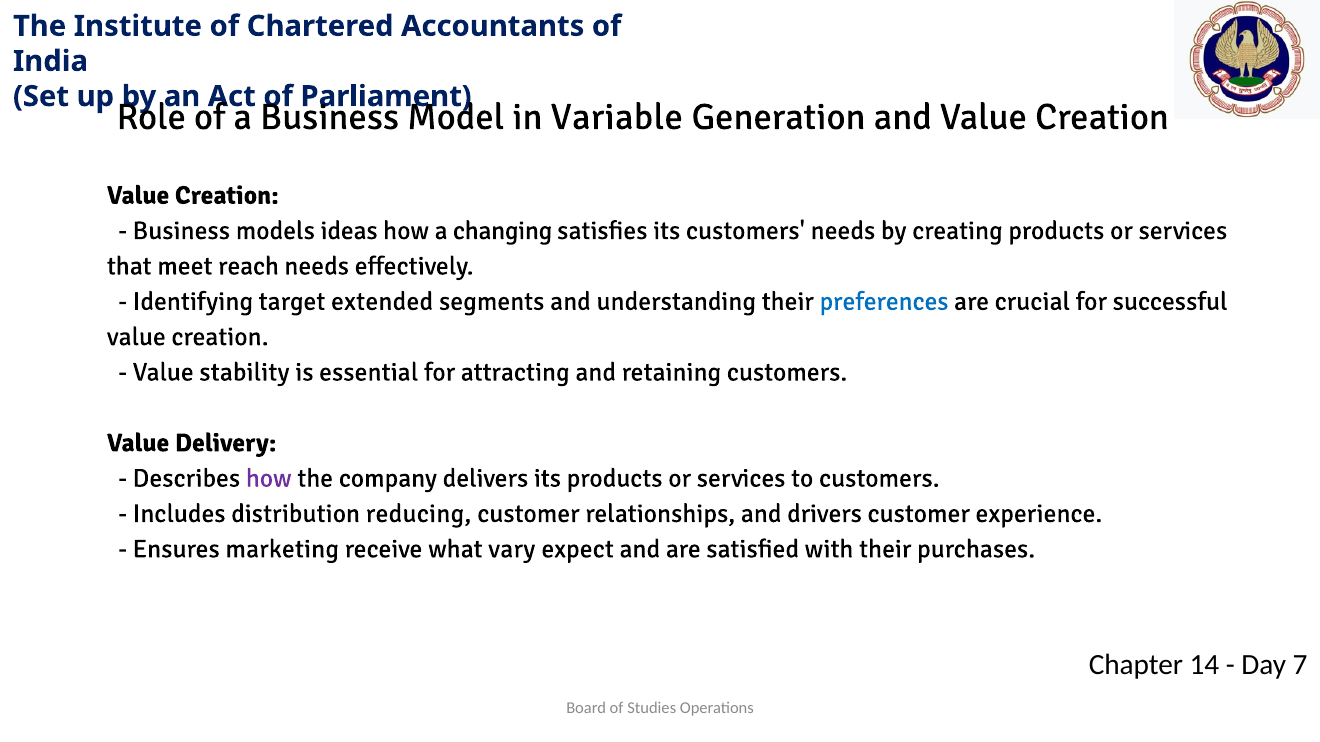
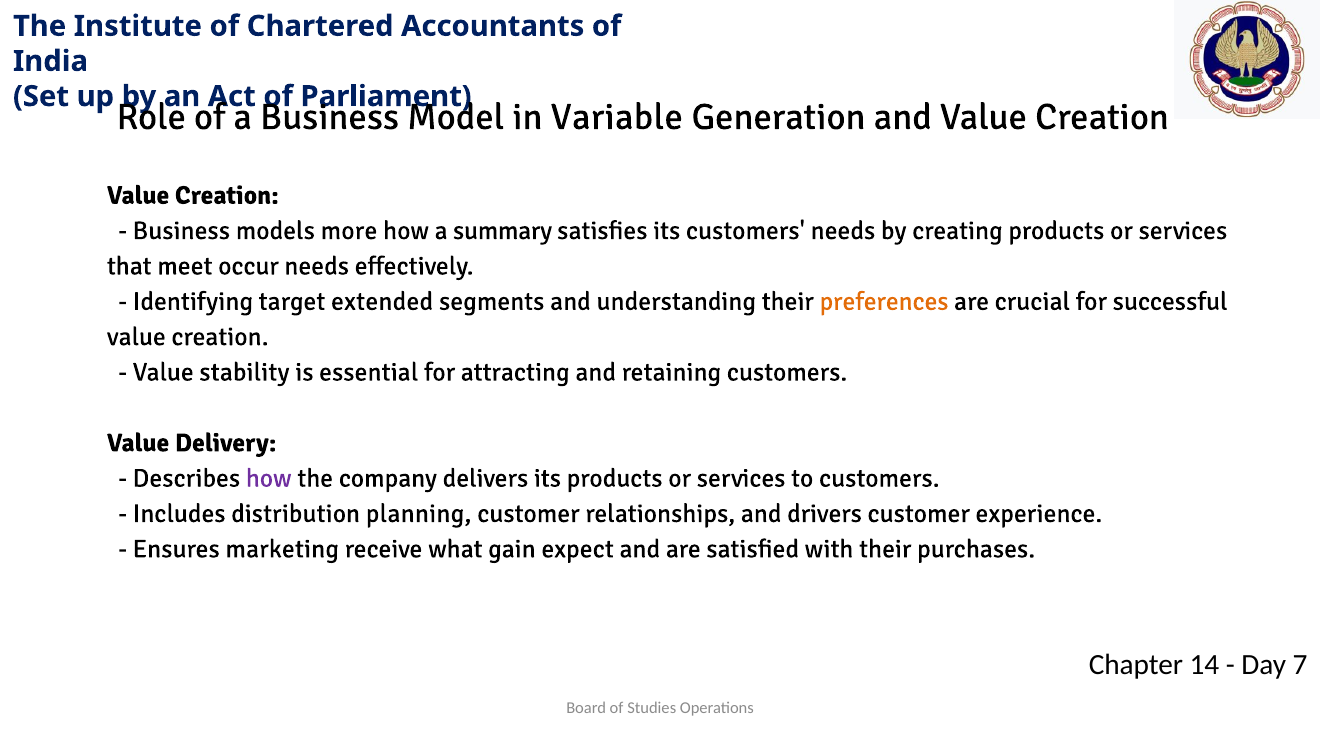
ideas: ideas -> more
changing: changing -> summary
reach: reach -> occur
preferences colour: blue -> orange
reducing: reducing -> planning
vary: vary -> gain
